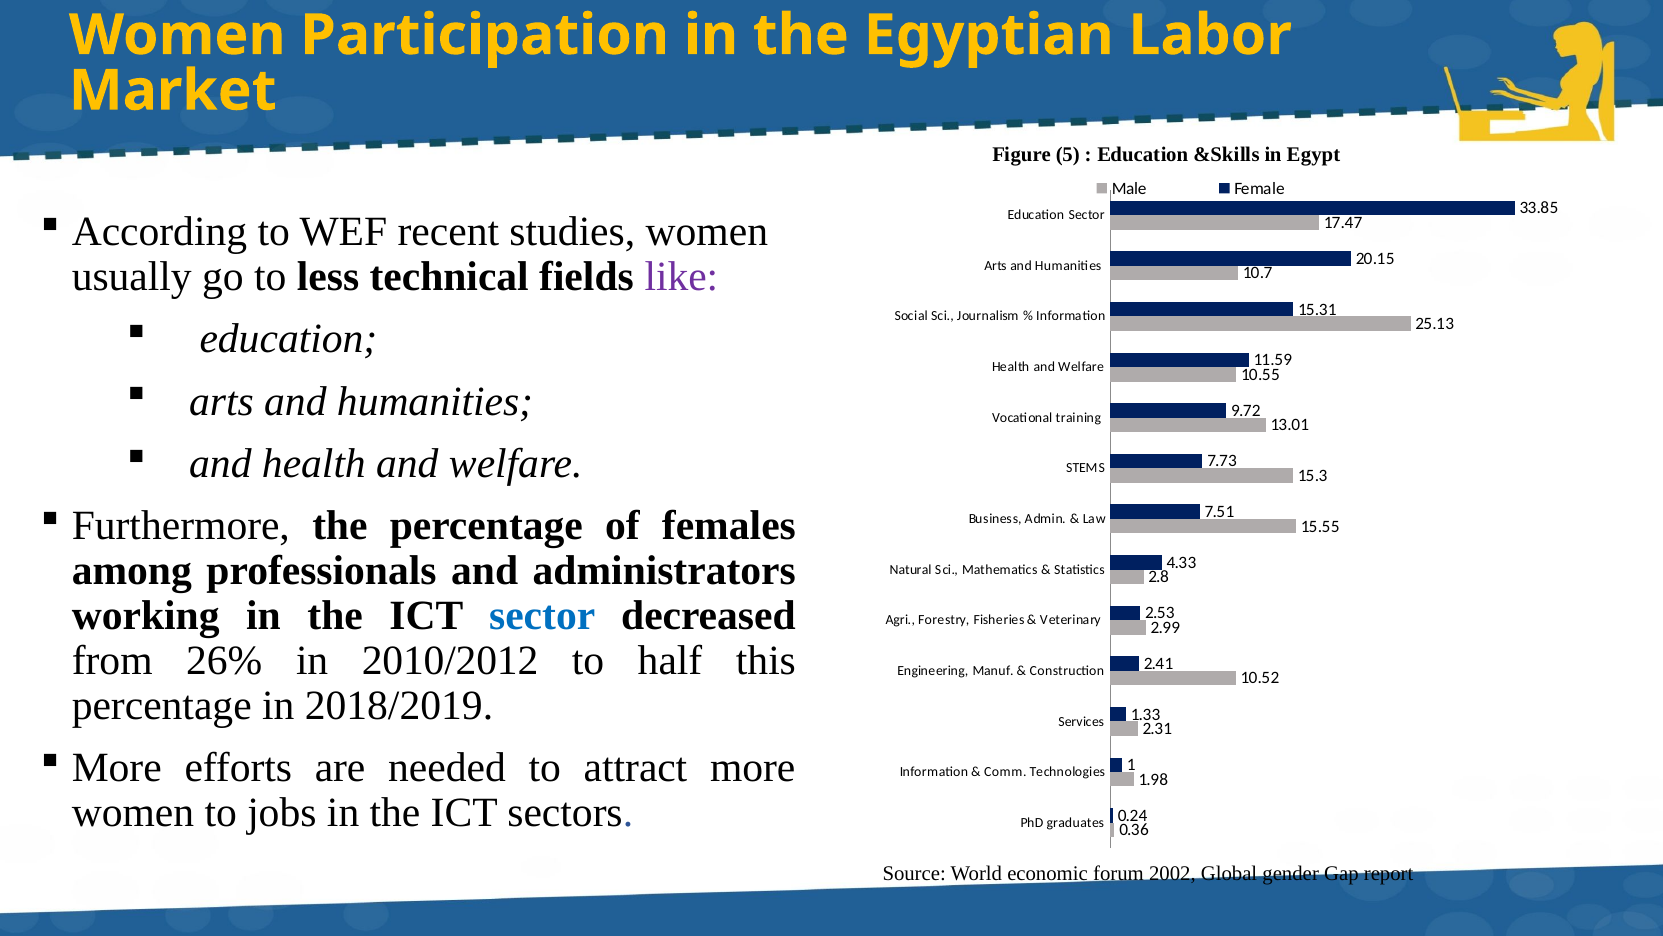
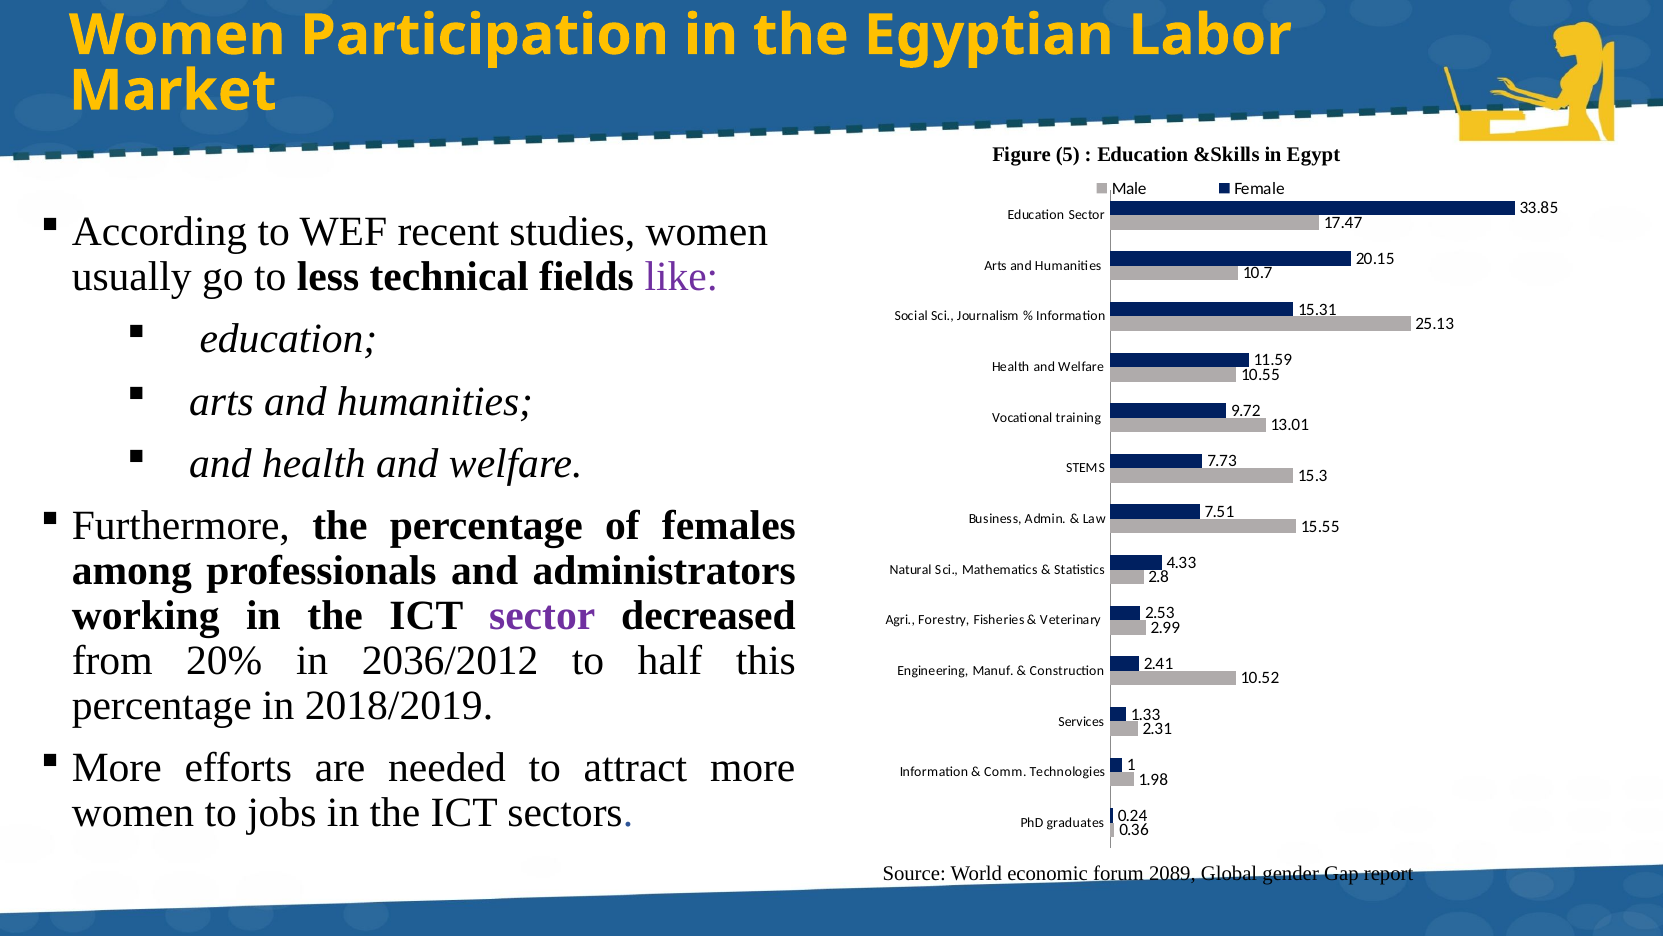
sector at (542, 615) colour: blue -> purple
26%: 26% -> 20%
2010/2012: 2010/2012 -> 2036/2012
2002: 2002 -> 2089
